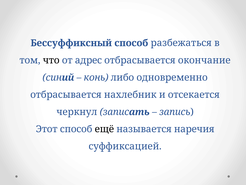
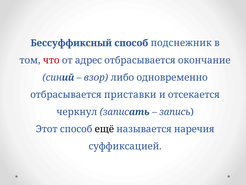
разбежаться: разбежаться -> подснежник
что colour: black -> red
конь: конь -> взор
нахлебник: нахлебник -> приставки
